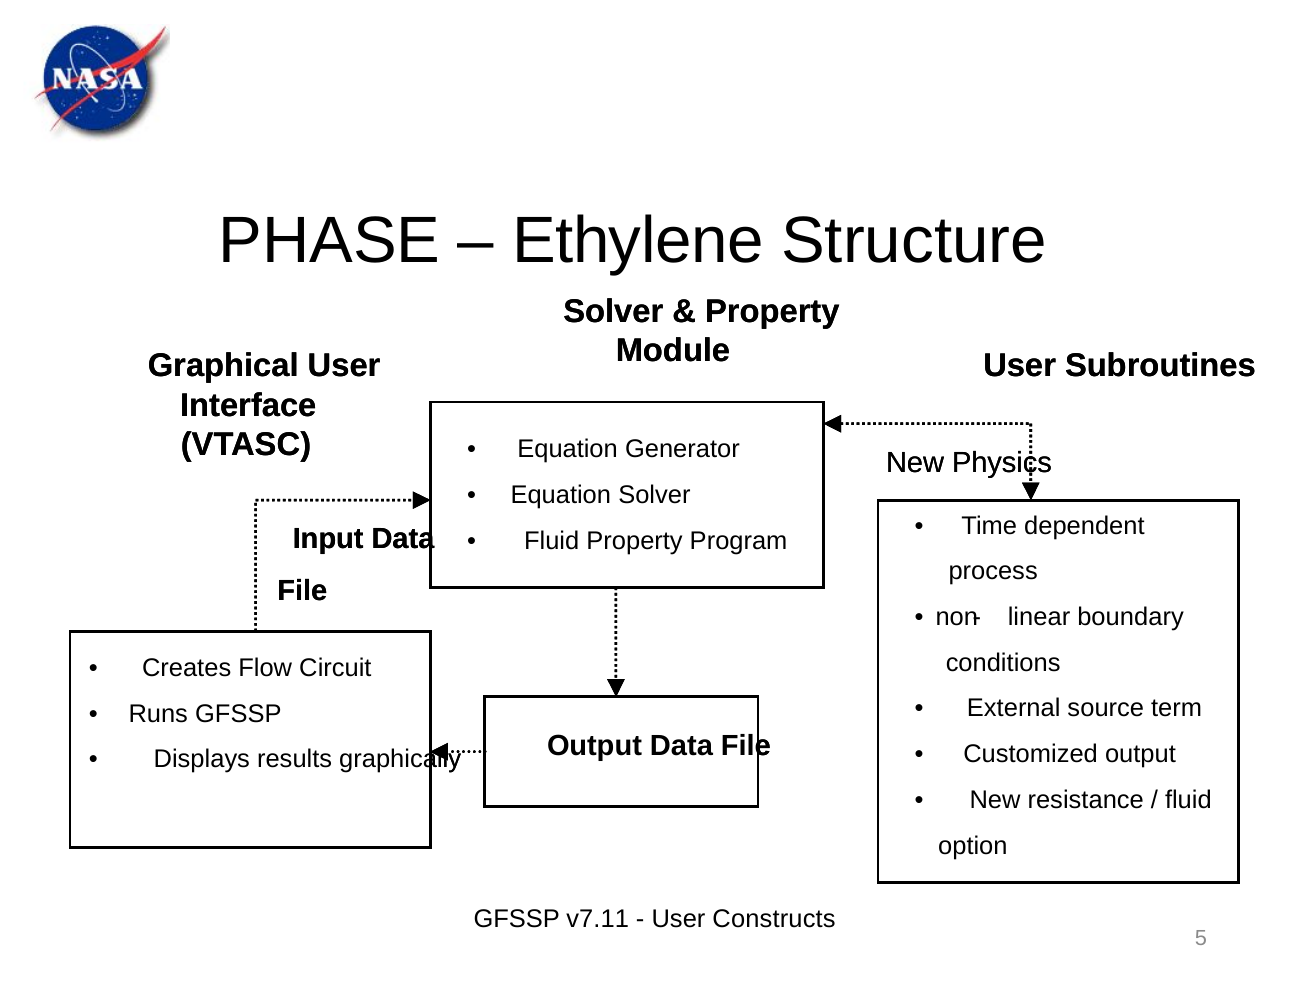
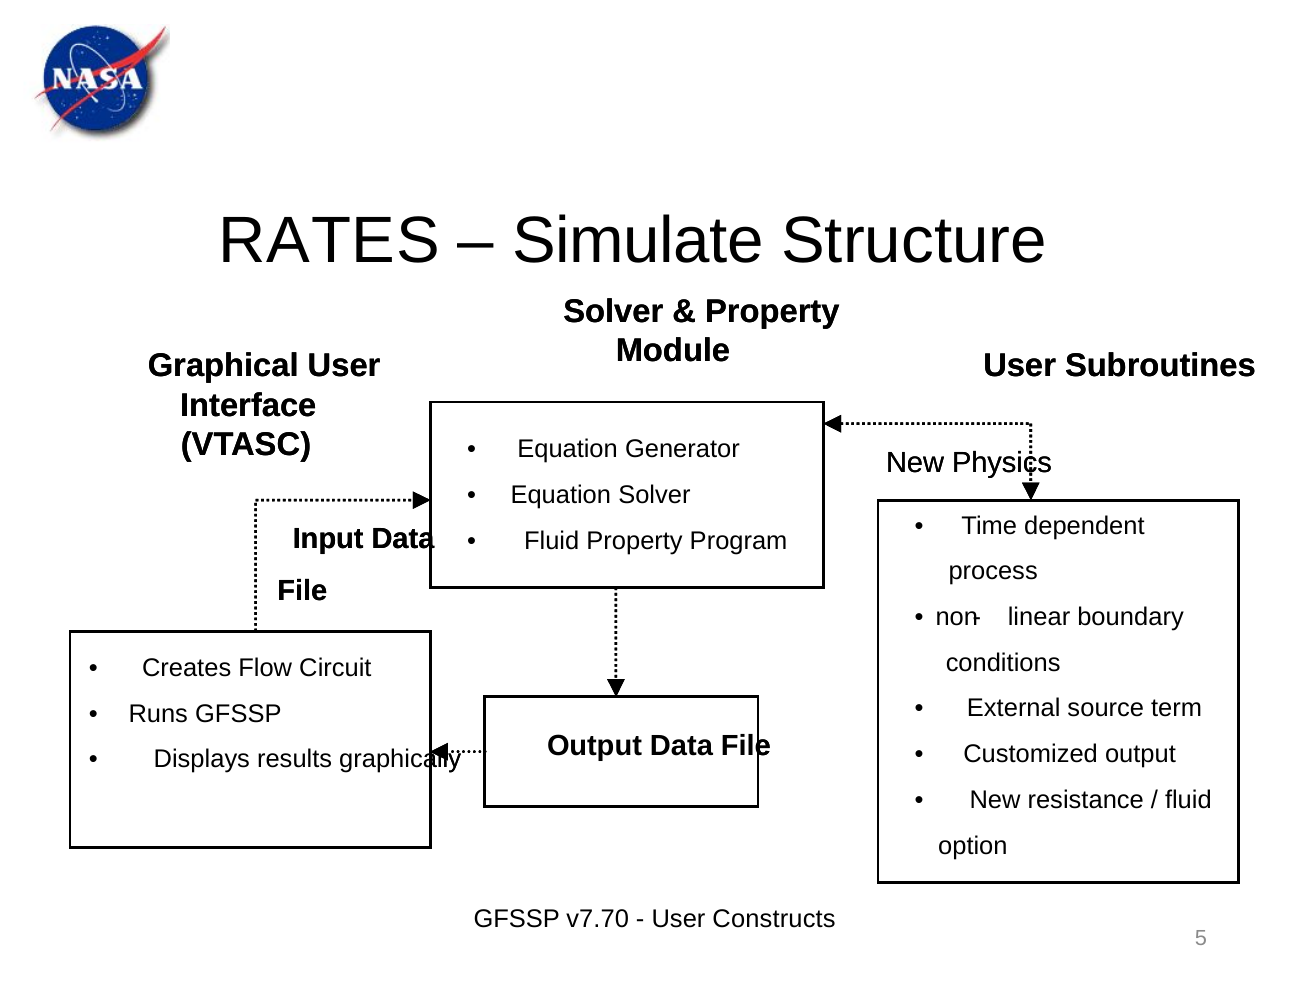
PHASE: PHASE -> RATES
Ethylene: Ethylene -> Simulate
v7.11: v7.11 -> v7.70
